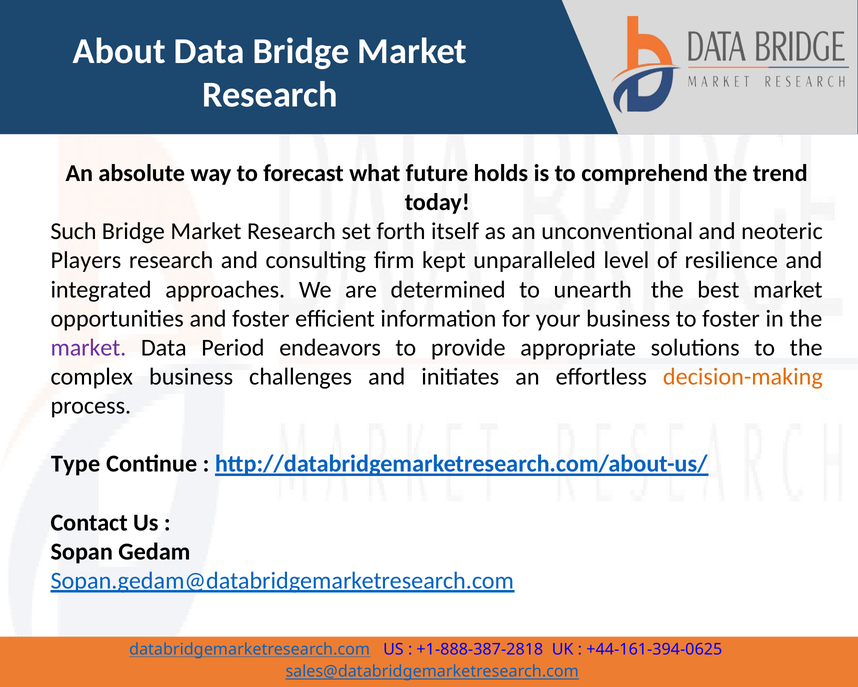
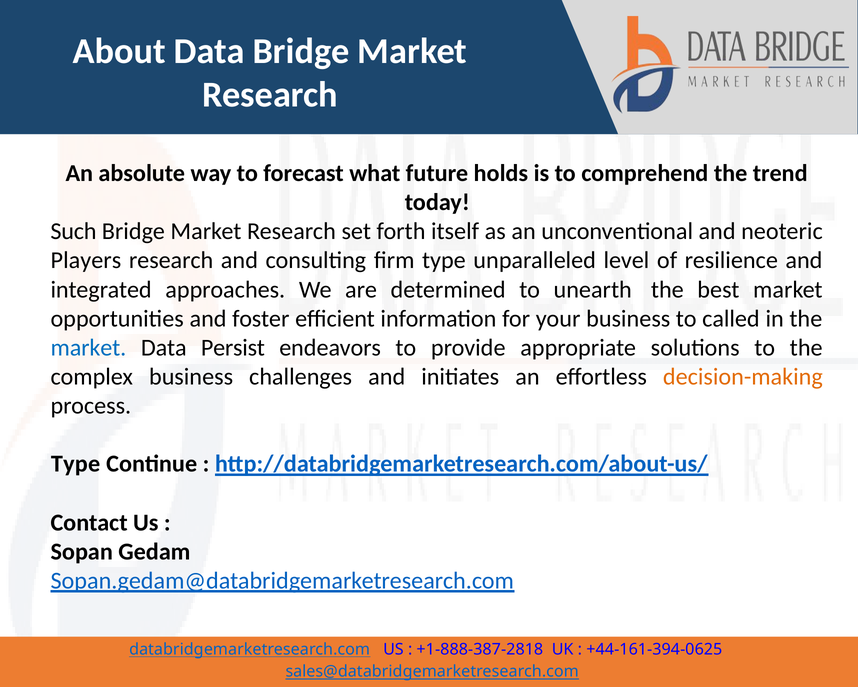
firm kept: kept -> type
to foster: foster -> called
market at (88, 347) colour: purple -> blue
Period: Period -> Persist
